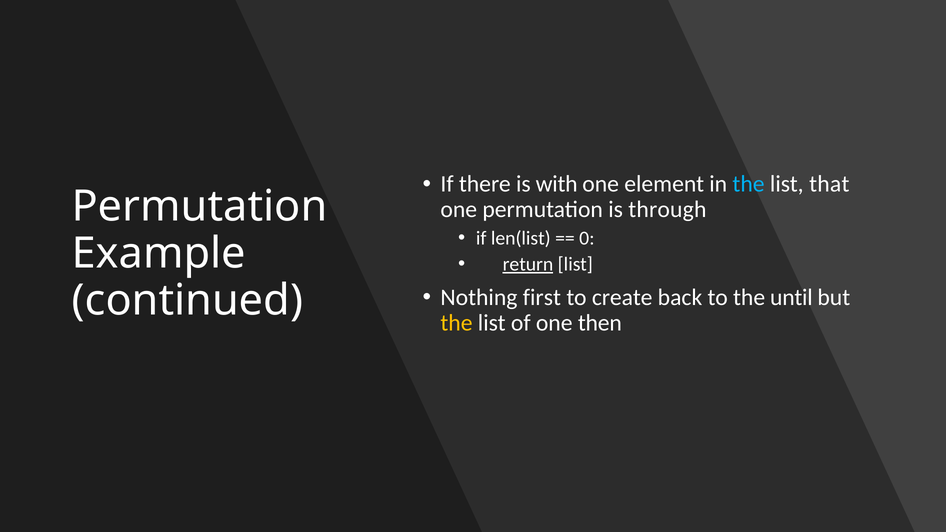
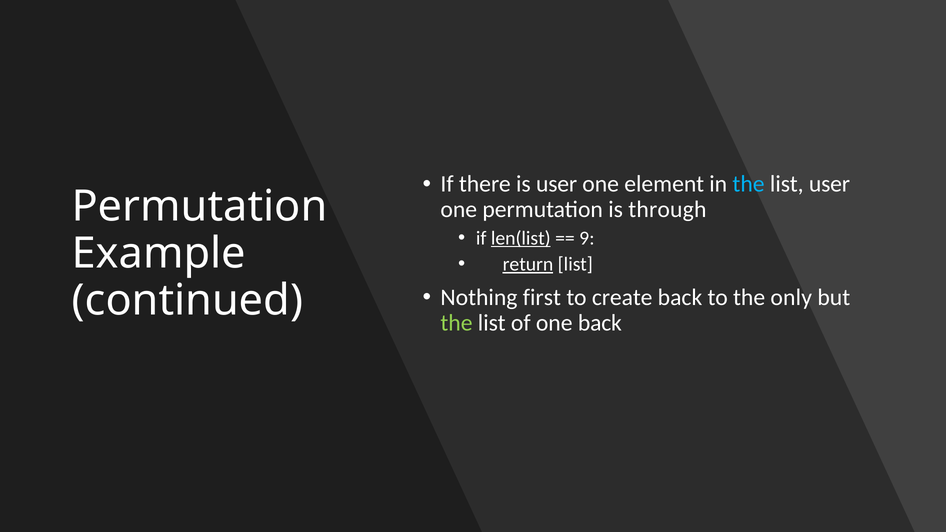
is with: with -> user
list that: that -> user
len(list underline: none -> present
0: 0 -> 9
until: until -> only
the at (457, 323) colour: yellow -> light green
one then: then -> back
